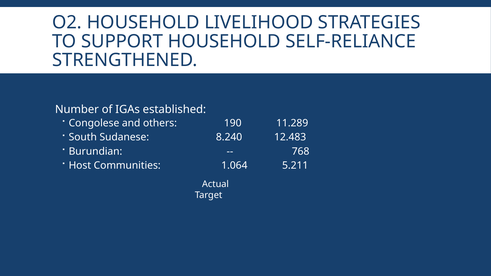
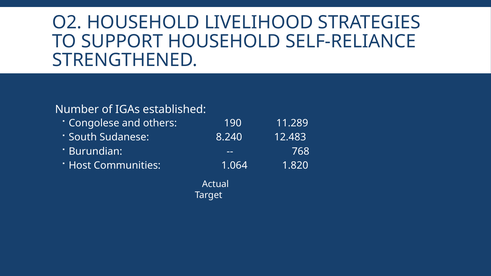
5.211: 5.211 -> 1.820
